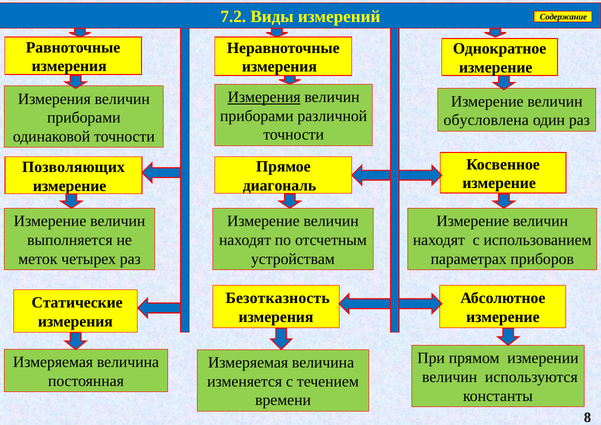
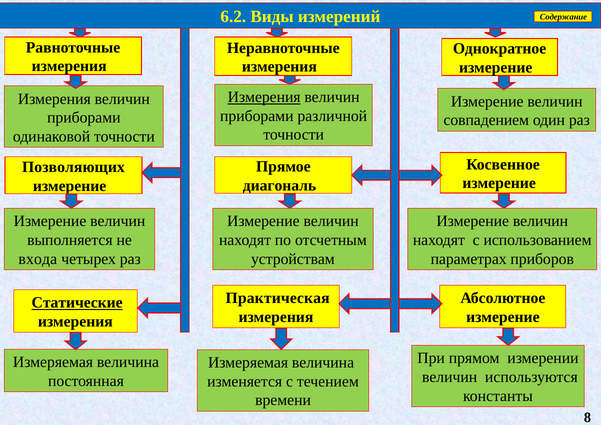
7.2: 7.2 -> 6.2
обусловлена: обусловлена -> совпадением
меток: меток -> входа
Безотказность: Безотказность -> Практическая
Статические underline: none -> present
